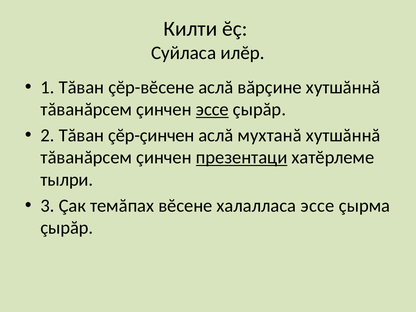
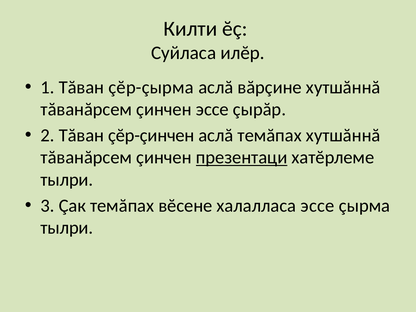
çĕр-вĕсене: çĕр-вĕсене -> çĕр-çырма
эссе at (212, 109) underline: present -> none
аслă мухтанă: мухтанă -> темăпах
çырăр at (67, 228): çырăр -> тылри
